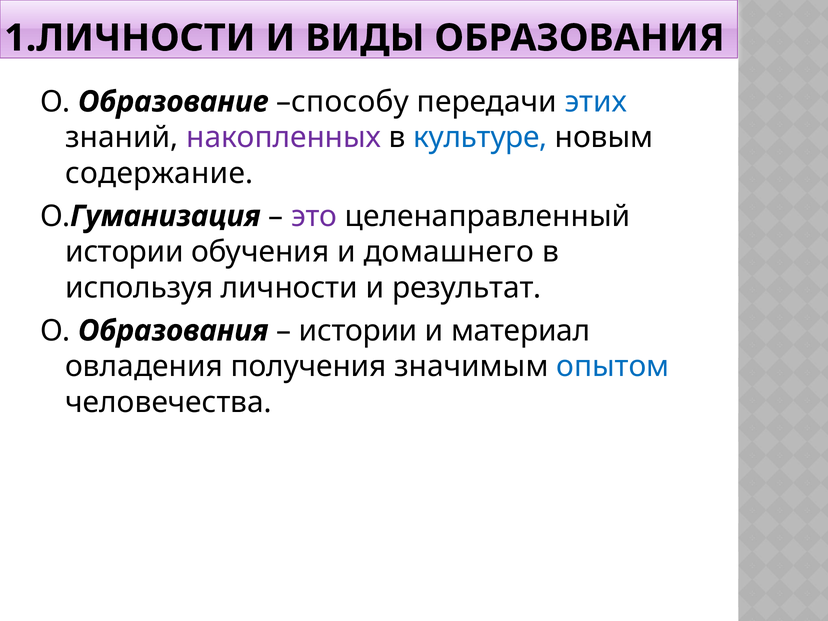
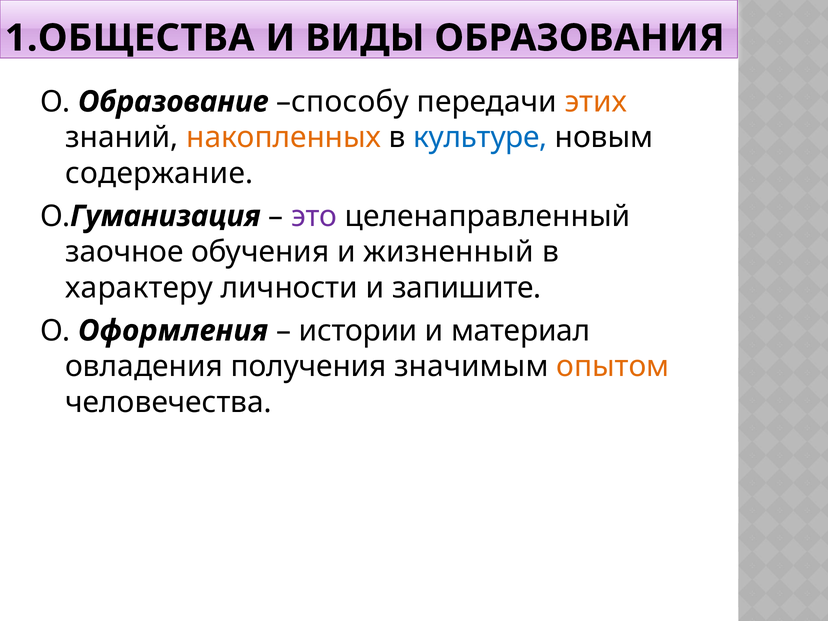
1.ЛИЧНОСТИ: 1.ЛИЧНОСТИ -> 1.ОБЩЕСТВА
этих colour: blue -> orange
накопленных colour: purple -> orange
истории at (124, 252): истории -> заочное
домашнего: домашнего -> жизненный
используя: используя -> характеру
результат: результат -> запишите
О Образования: Образования -> Оформления
опытом colour: blue -> orange
